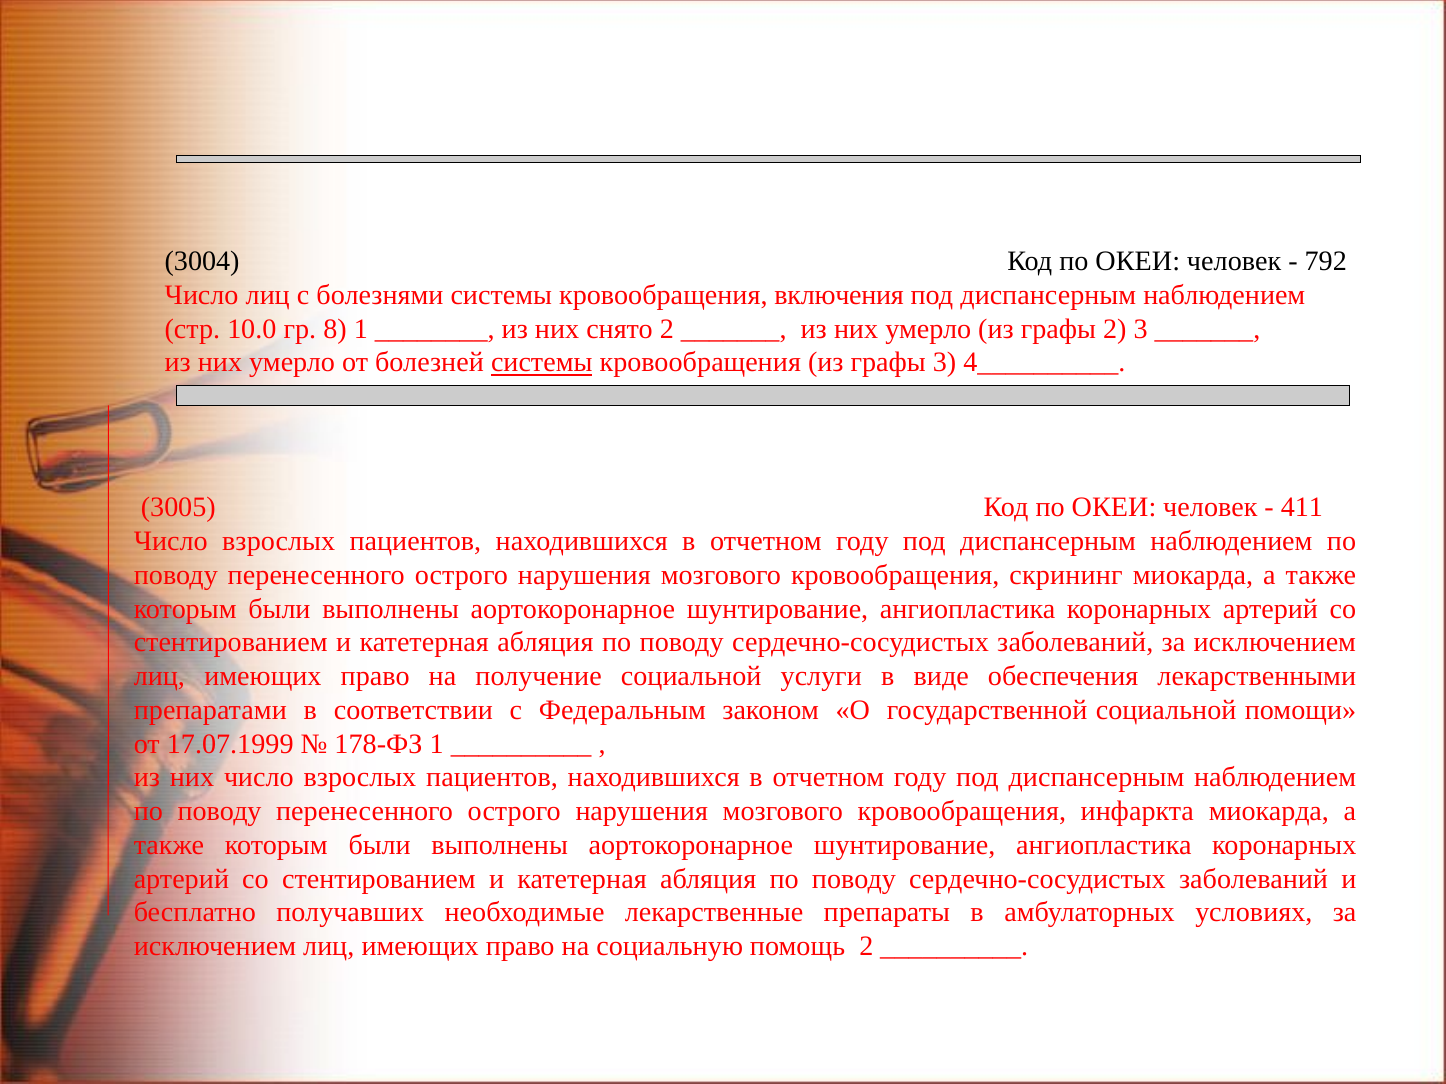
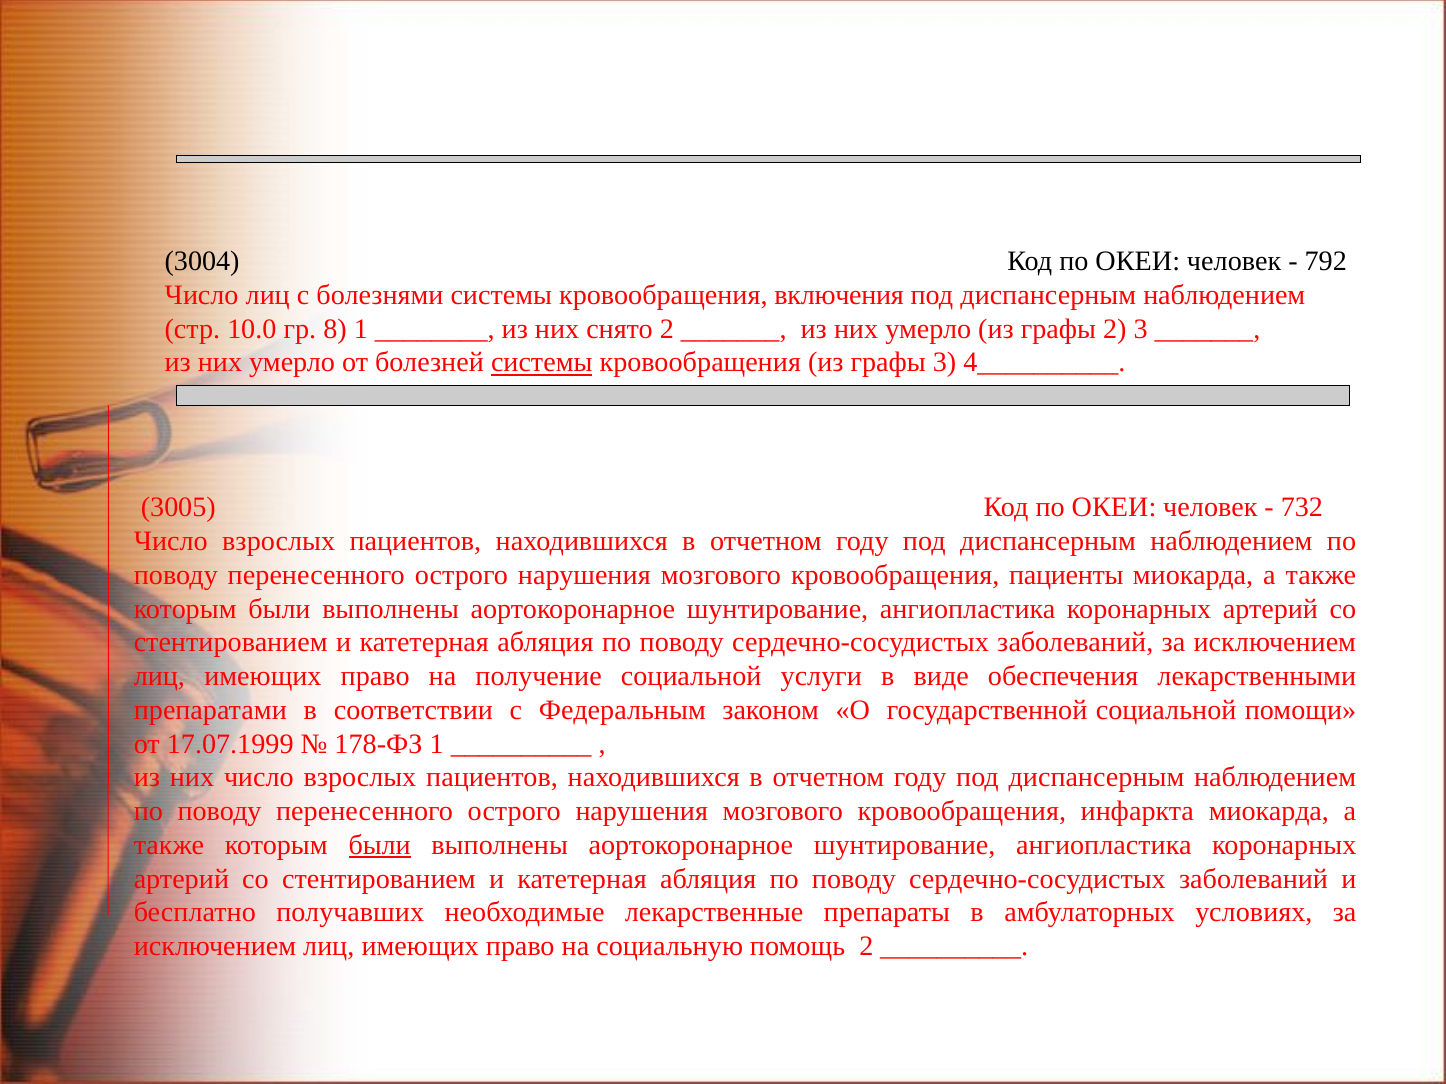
411: 411 -> 732
скрининг: скрининг -> пациенты
были at (380, 845) underline: none -> present
